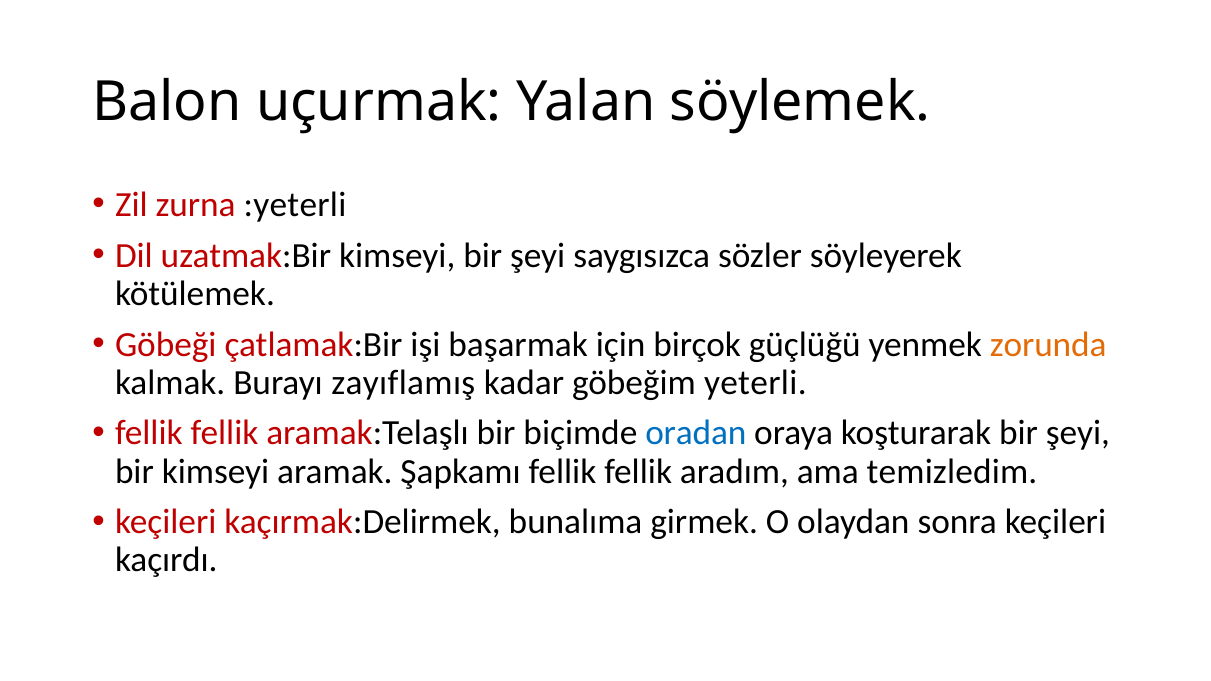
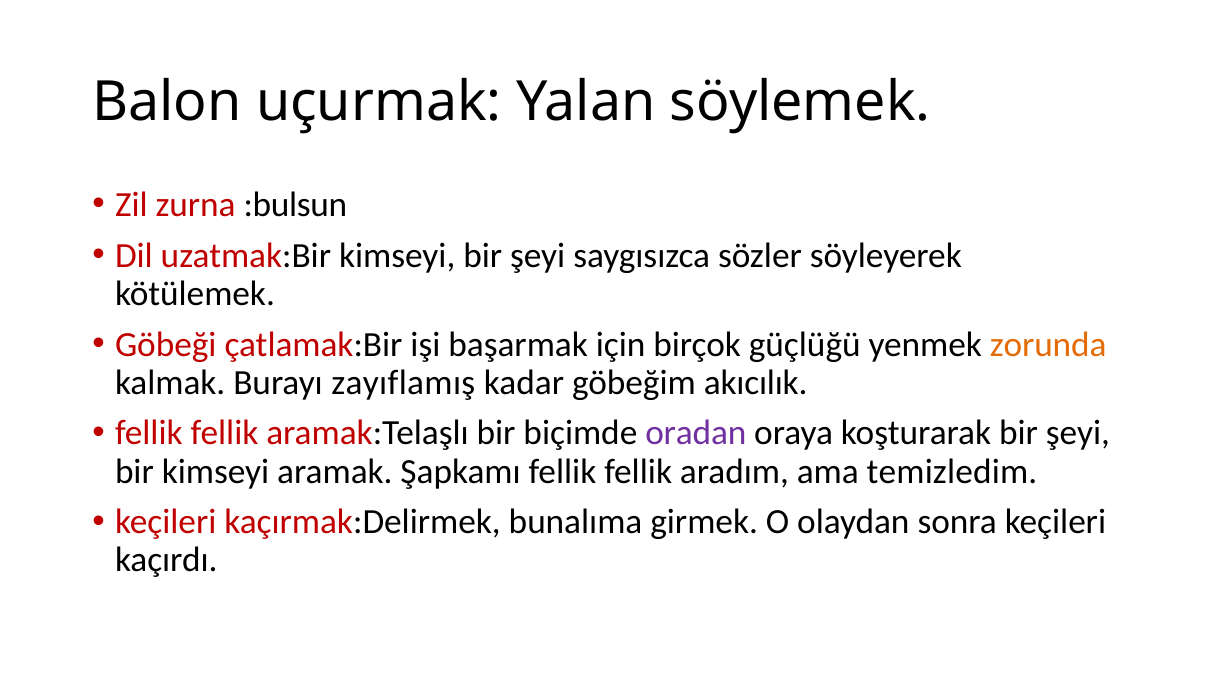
:yeterli: :yeterli -> :bulsun
yeterli: yeterli -> akıcılık
oradan colour: blue -> purple
